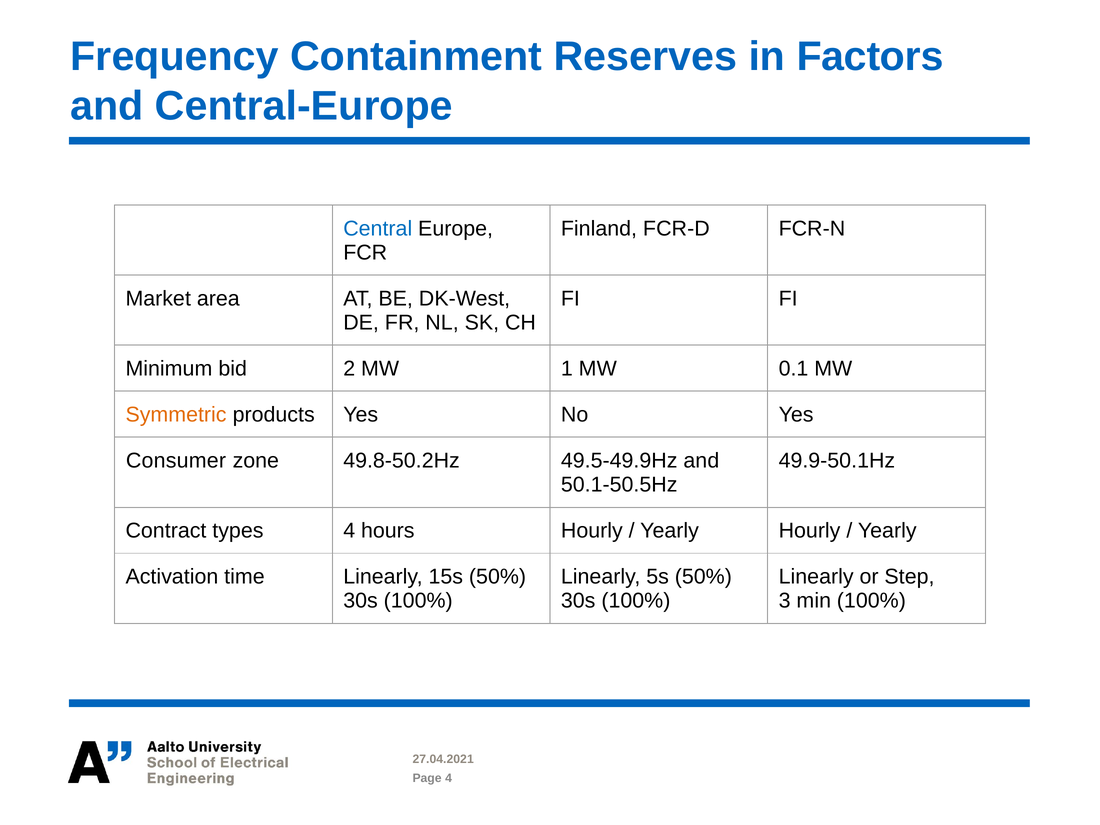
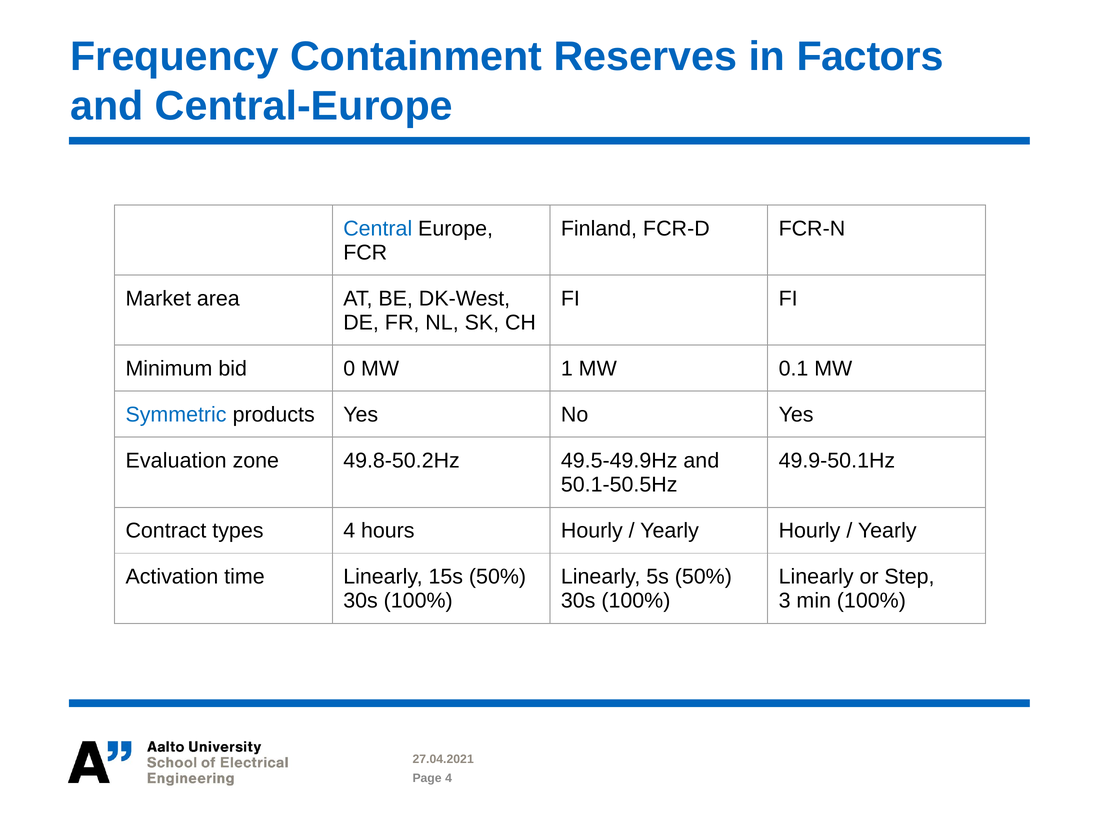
2: 2 -> 0
Symmetric colour: orange -> blue
Consumer: Consumer -> Evaluation
